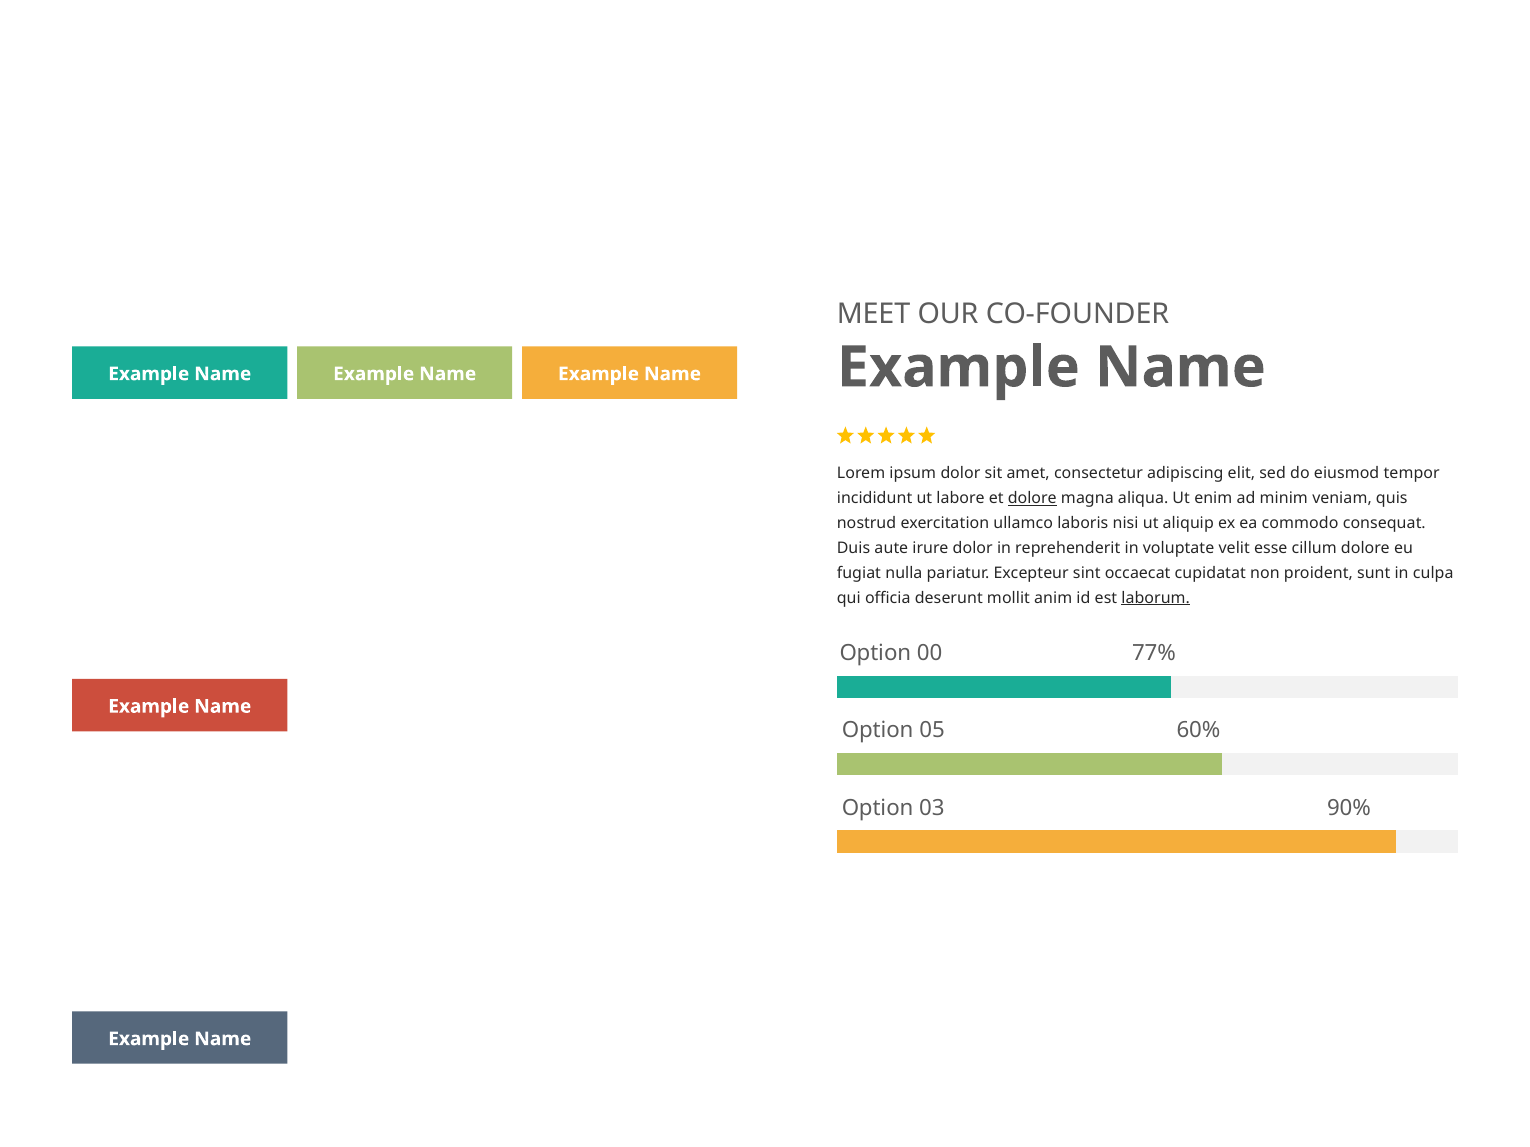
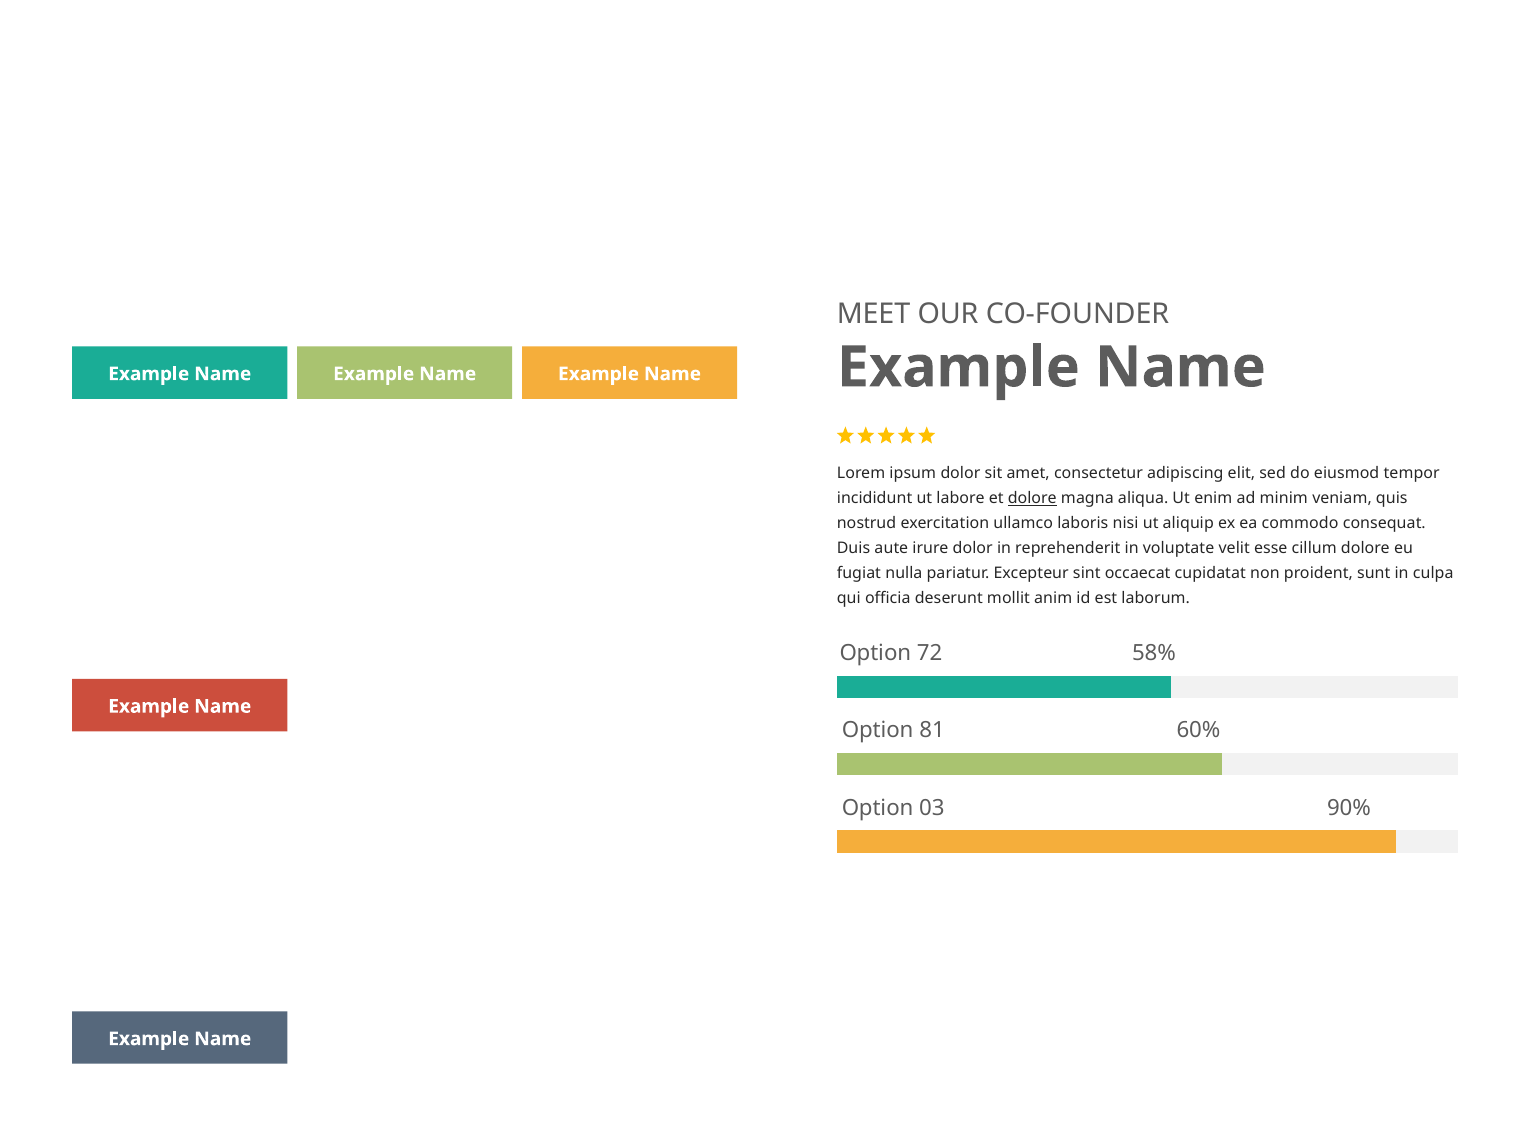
laborum underline: present -> none
00: 00 -> 72
77%: 77% -> 58%
05: 05 -> 81
